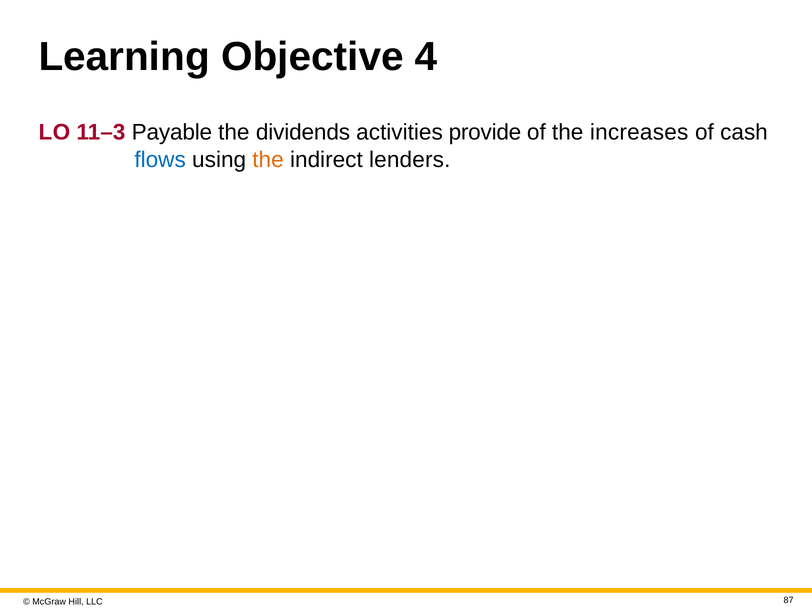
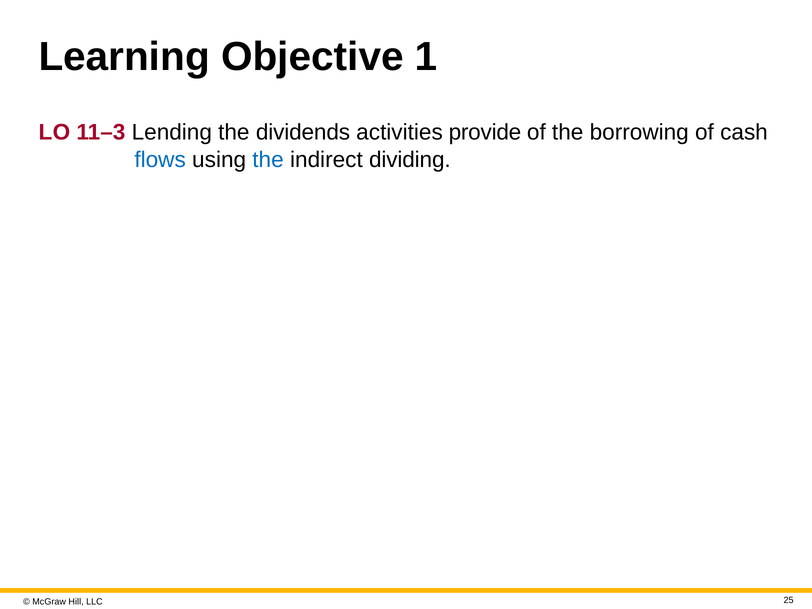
4: 4 -> 1
Payable: Payable -> Lending
increases: increases -> borrowing
the at (268, 160) colour: orange -> blue
lenders: lenders -> dividing
87: 87 -> 25
